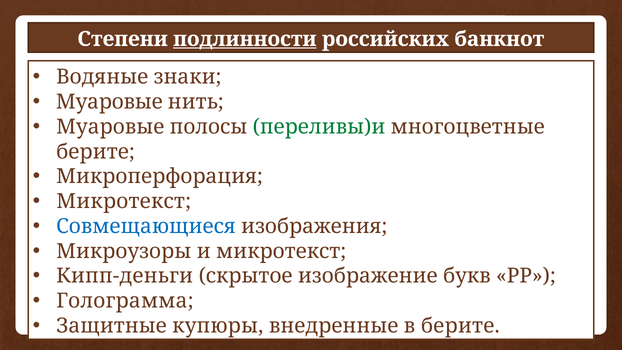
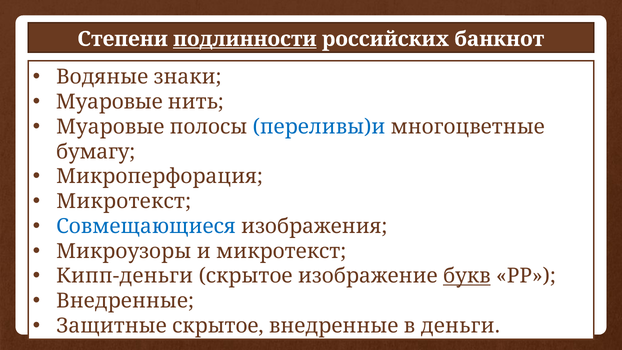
переливы)и colour: green -> blue
берите at (96, 152): берите -> бумагу
букв underline: none -> present
Голограмма at (125, 301): Голограмма -> Внедренные
Защитные купюры: купюры -> скрытое
в берите: берите -> деньги
